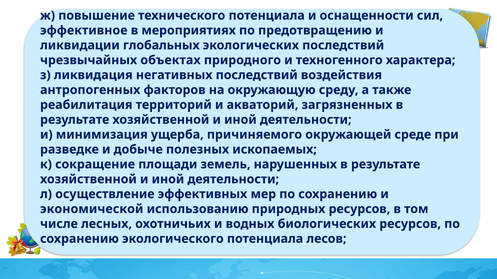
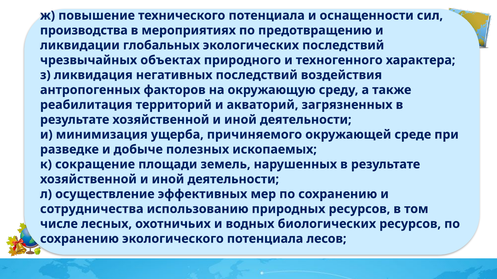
эффективное: эффективное -> производства
экономической: экономической -> сотрудничества
